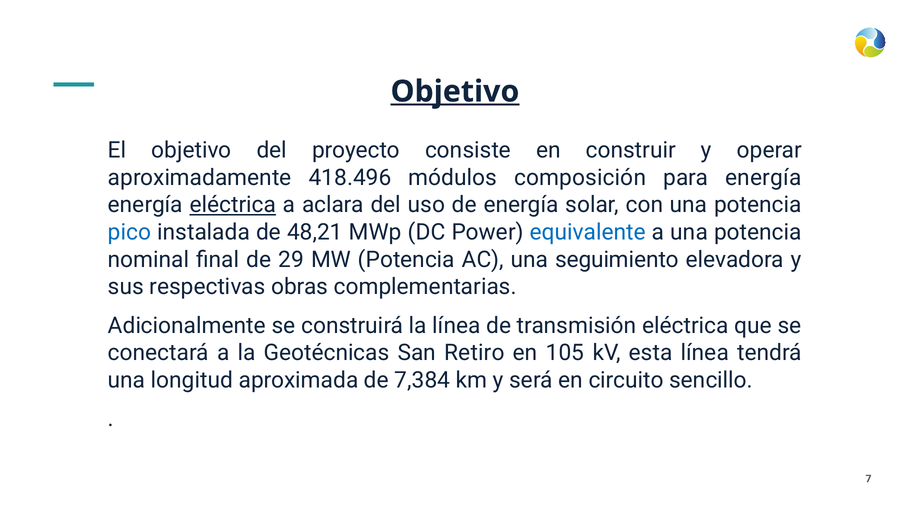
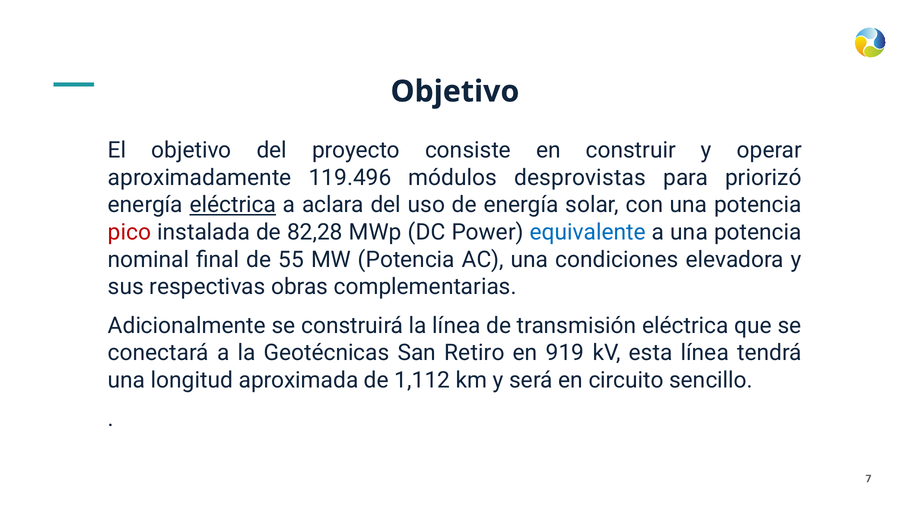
Objetivo at (455, 92) underline: present -> none
418.496: 418.496 -> 119.496
composición: composición -> desprovistas
para energía: energía -> priorizó
pico colour: blue -> red
48,21: 48,21 -> 82,28
29: 29 -> 55
seguimiento: seguimiento -> condiciones
105: 105 -> 919
7,384: 7,384 -> 1,112
